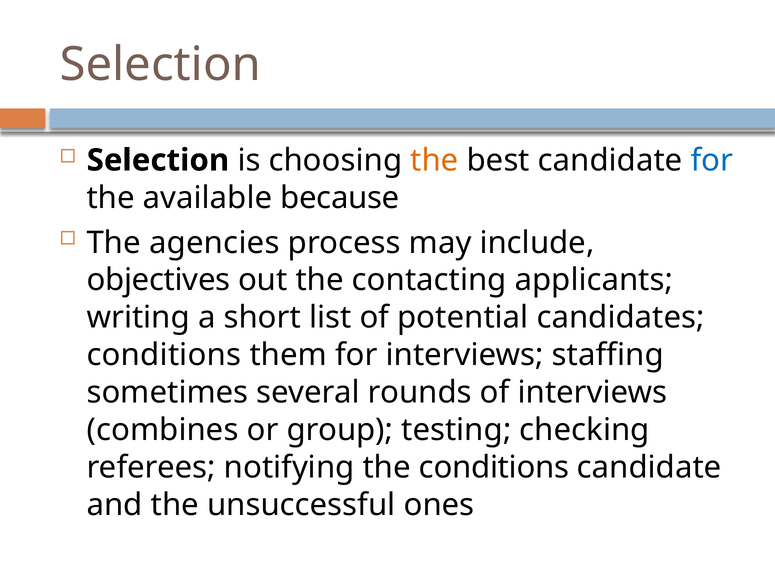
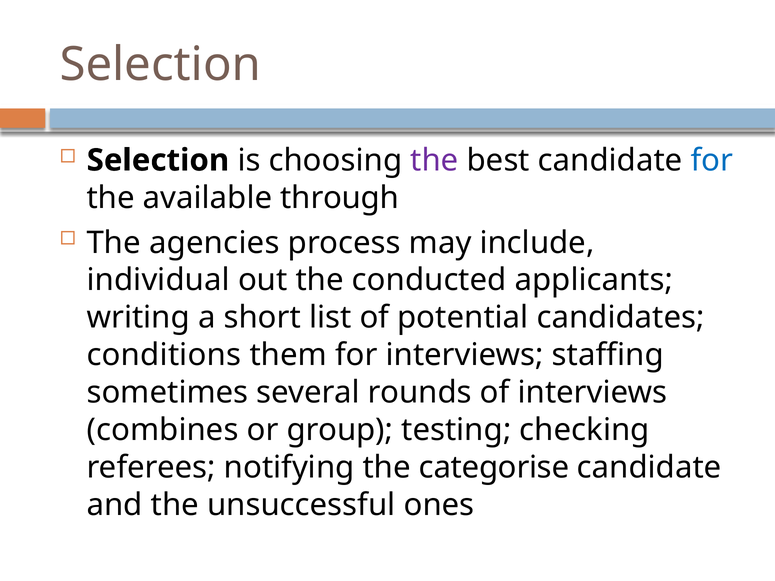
the at (434, 160) colour: orange -> purple
because: because -> through
objectives: objectives -> individual
contacting: contacting -> conducted
the conditions: conditions -> categorise
